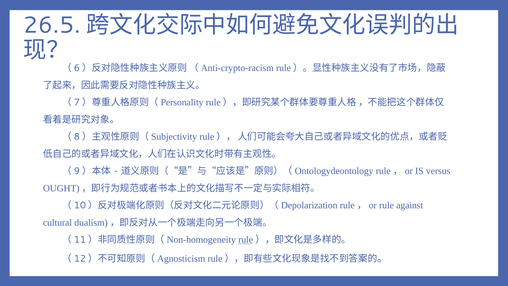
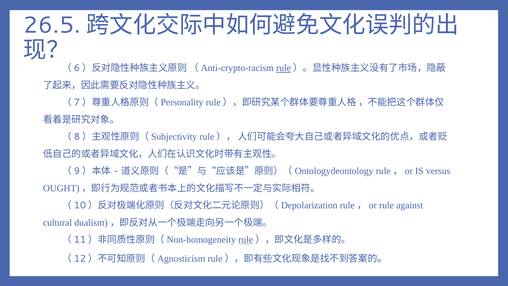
rule at (284, 68) underline: none -> present
